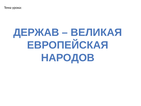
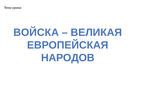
ДЕРЖАВ: ДЕРЖАВ -> ВОЙСКА
